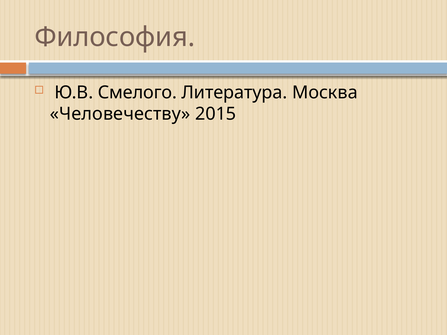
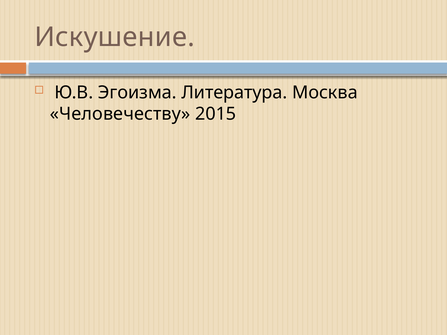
Философия: Философия -> Искушение
Смелого: Смелого -> Эгоизма
